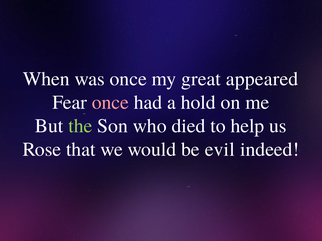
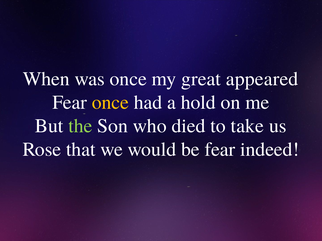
once at (110, 103) colour: pink -> yellow
help: help -> take
be evil: evil -> fear
